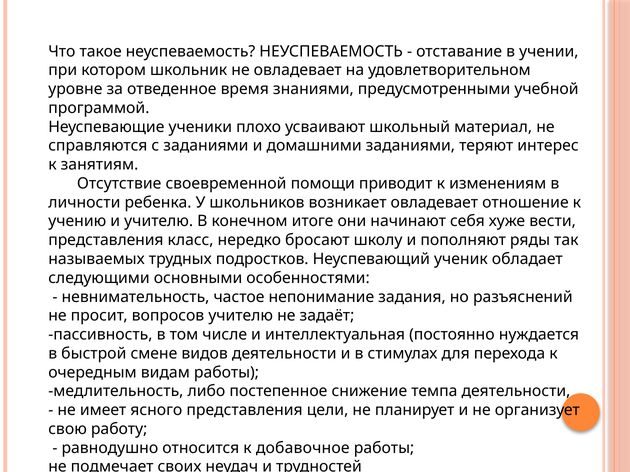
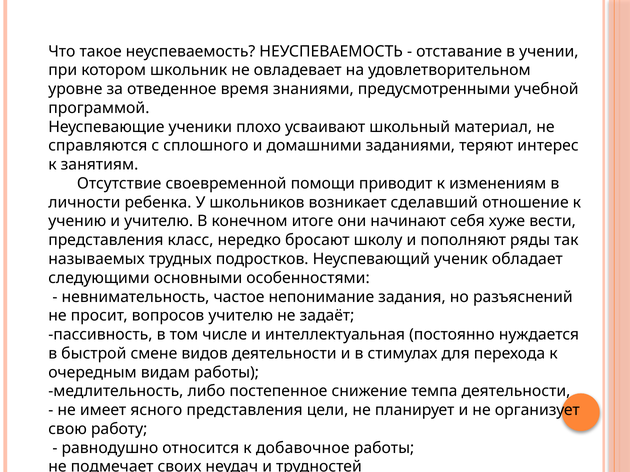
с заданиями: заданиями -> сплошного
возникает овладевает: овладевает -> сделавший
